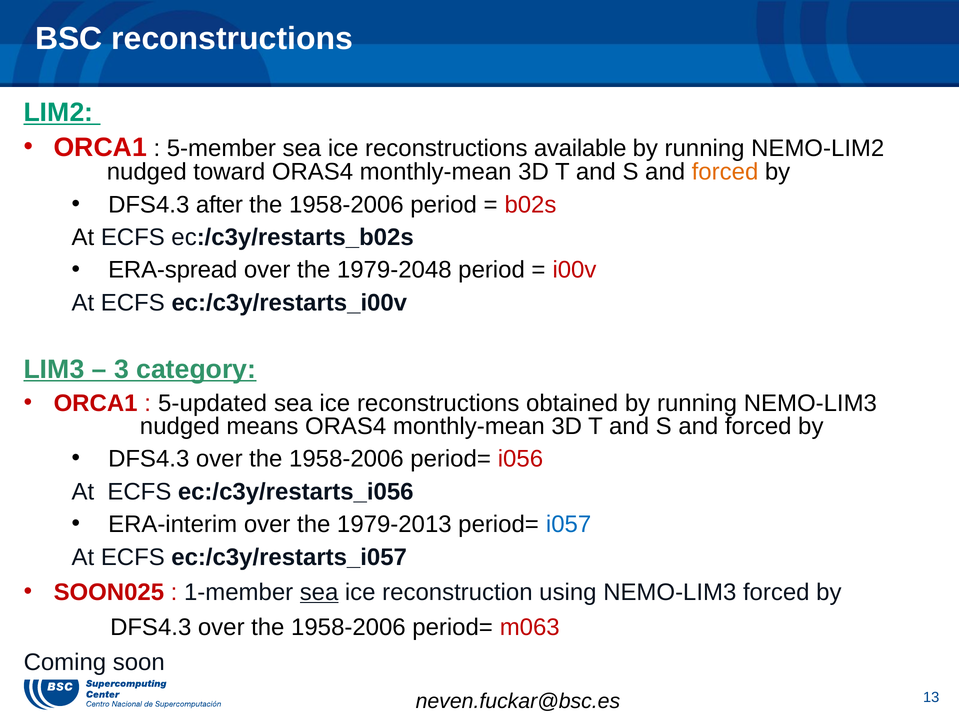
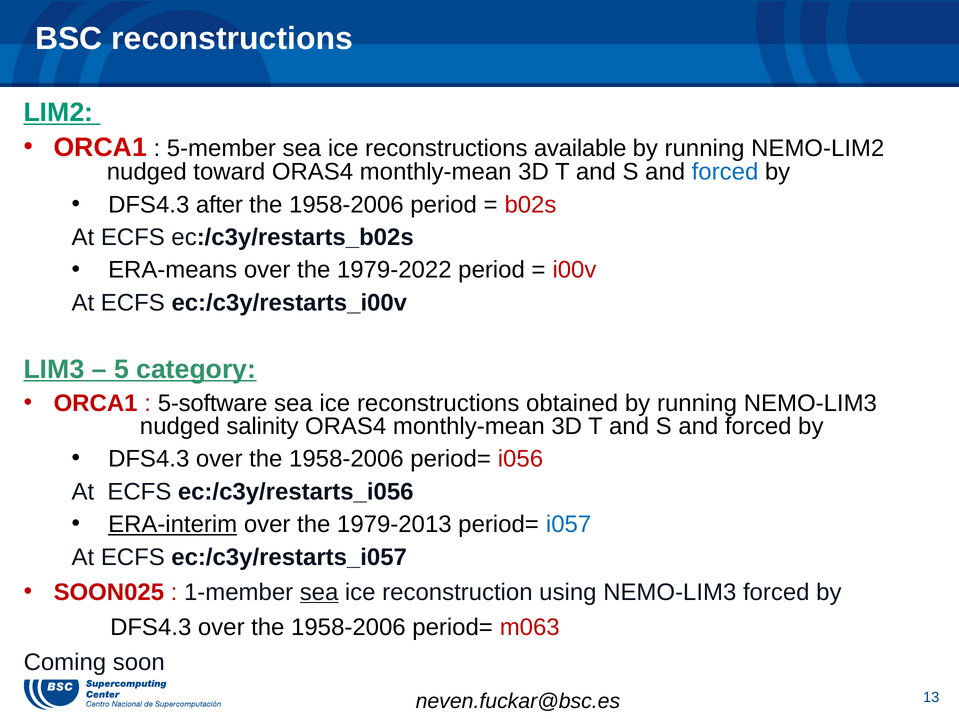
forced at (725, 172) colour: orange -> blue
ERA-spread: ERA-spread -> ERA-means
1979-2048: 1979-2048 -> 1979-2022
3: 3 -> 5
5-updated: 5-updated -> 5-software
means: means -> salinity
ERA-interim underline: none -> present
